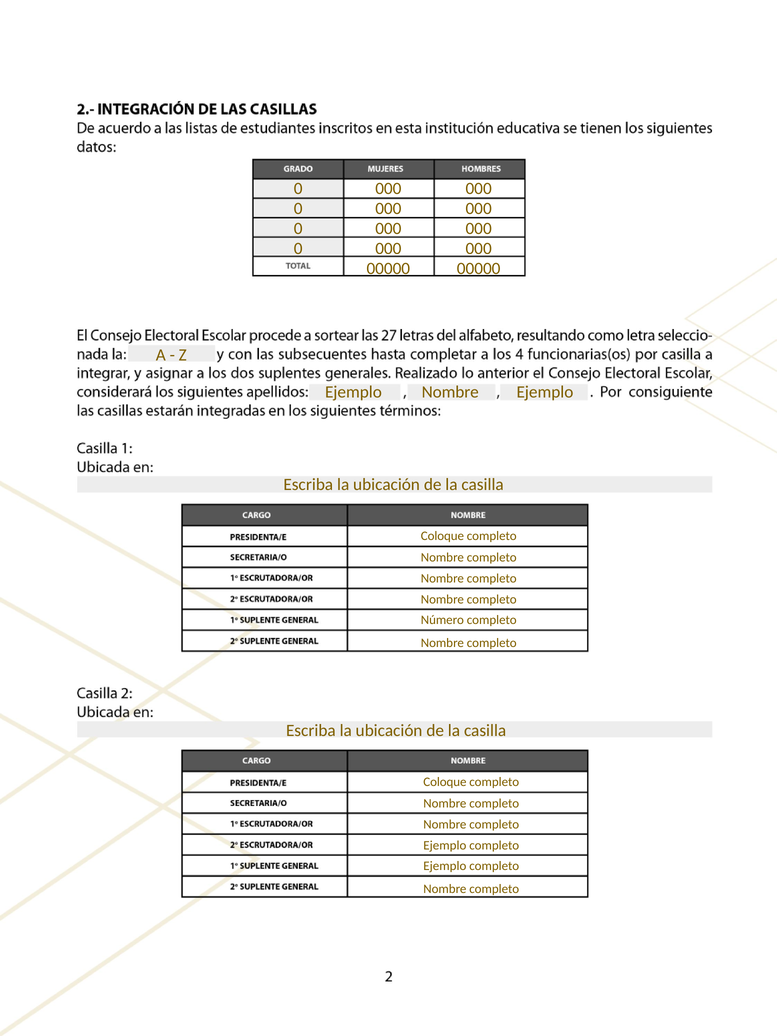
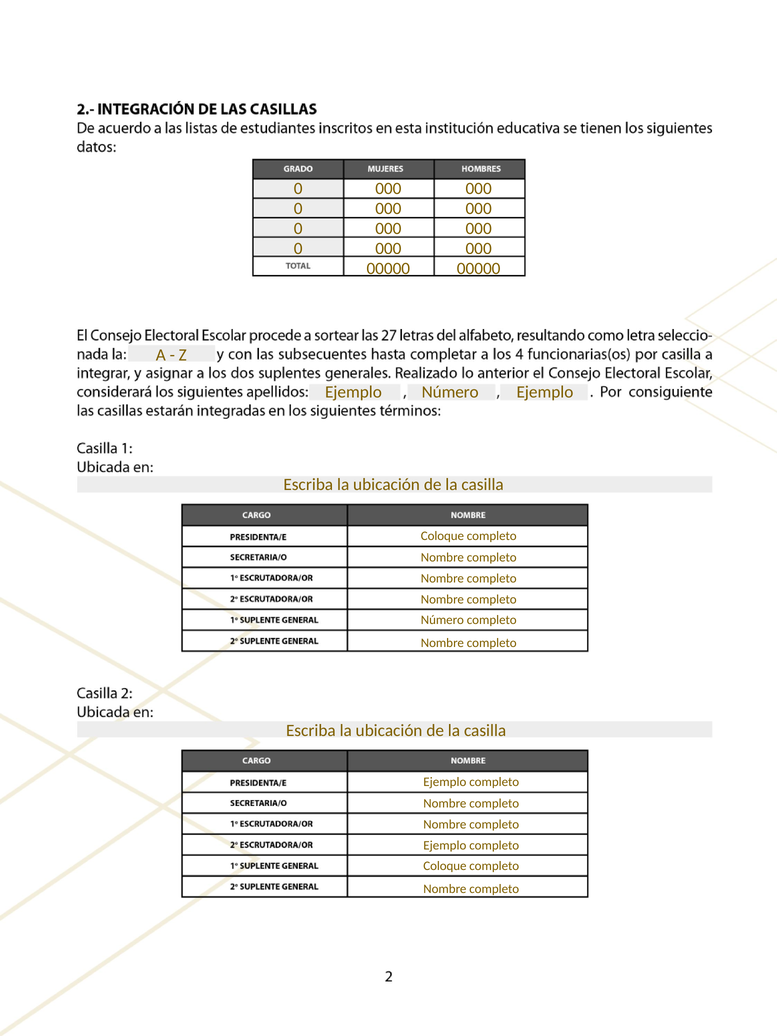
Ejemplo Nombre: Nombre -> Número
Coloque at (445, 782): Coloque -> Ejemplo
Ejemplo at (445, 866): Ejemplo -> Coloque
